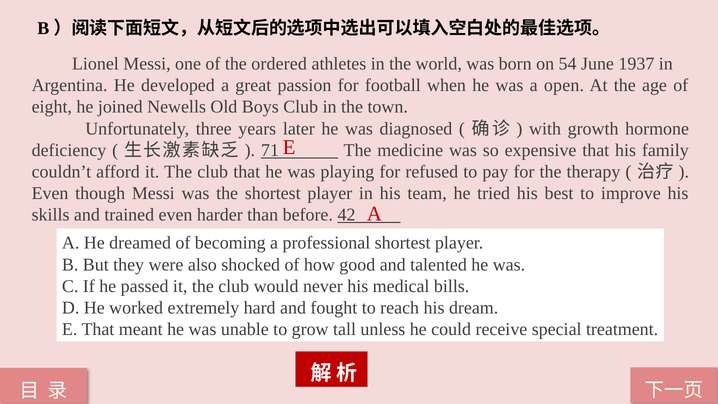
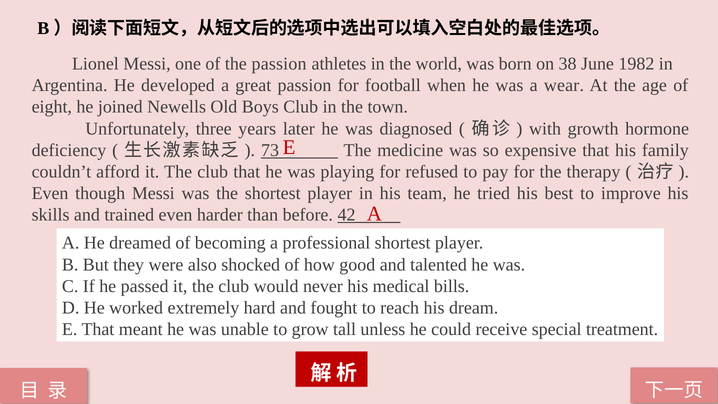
the ordered: ordered -> passion
54: 54 -> 38
1937: 1937 -> 1982
open: open -> wear
71: 71 -> 73
